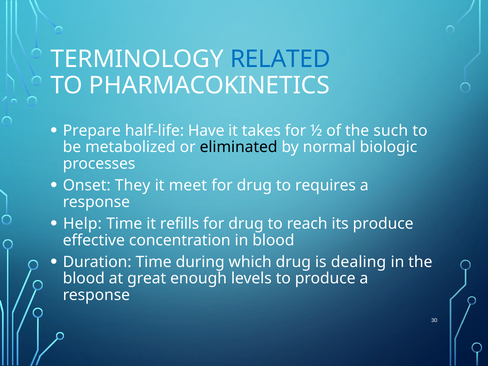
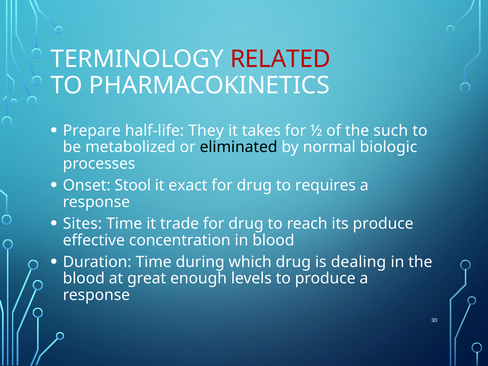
RELATED colour: blue -> red
Have: Have -> They
They: They -> Stool
meet: meet -> exact
Help: Help -> Sites
refills: refills -> trade
